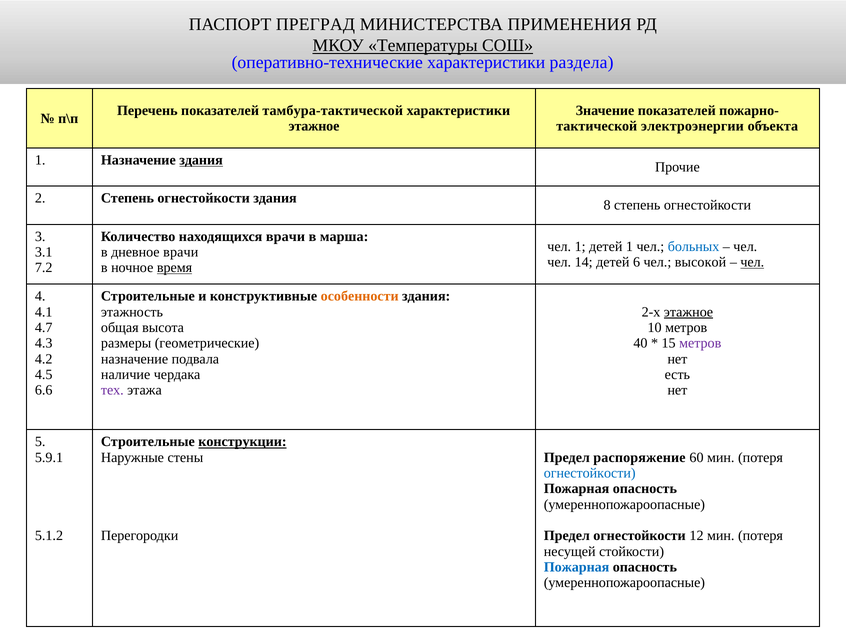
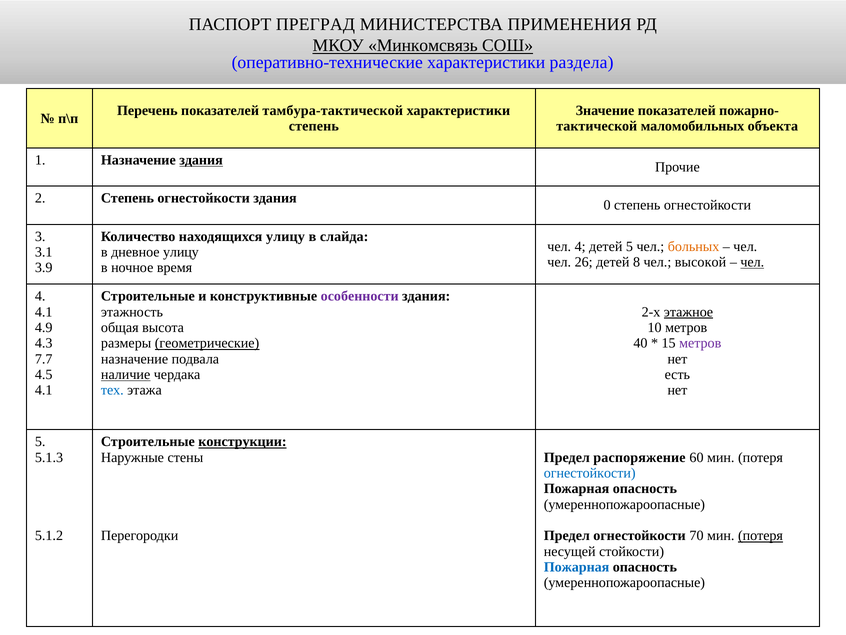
Температуры: Температуры -> Минкомсвязь
этажное at (314, 126): этажное -> степень
электроэнергии: электроэнергии -> маломобильных
8: 8 -> 0
находящихся врачи: врачи -> улицу
марша: марша -> слайда
1 at (580, 246): 1 -> 4
детей 1: 1 -> 5
больных colour: blue -> orange
дневное врачи: врачи -> улицу
14: 14 -> 26
6: 6 -> 8
7.2: 7.2 -> 3.9
время underline: present -> none
особенности colour: orange -> purple
4.7: 4.7 -> 4.9
геометрические underline: none -> present
4.2: 4.2 -> 7.7
наличие underline: none -> present
6.6 at (44, 390): 6.6 -> 4.1
тех colour: purple -> blue
5.9.1: 5.9.1 -> 5.1.3
12: 12 -> 70
потеря at (760, 535) underline: none -> present
